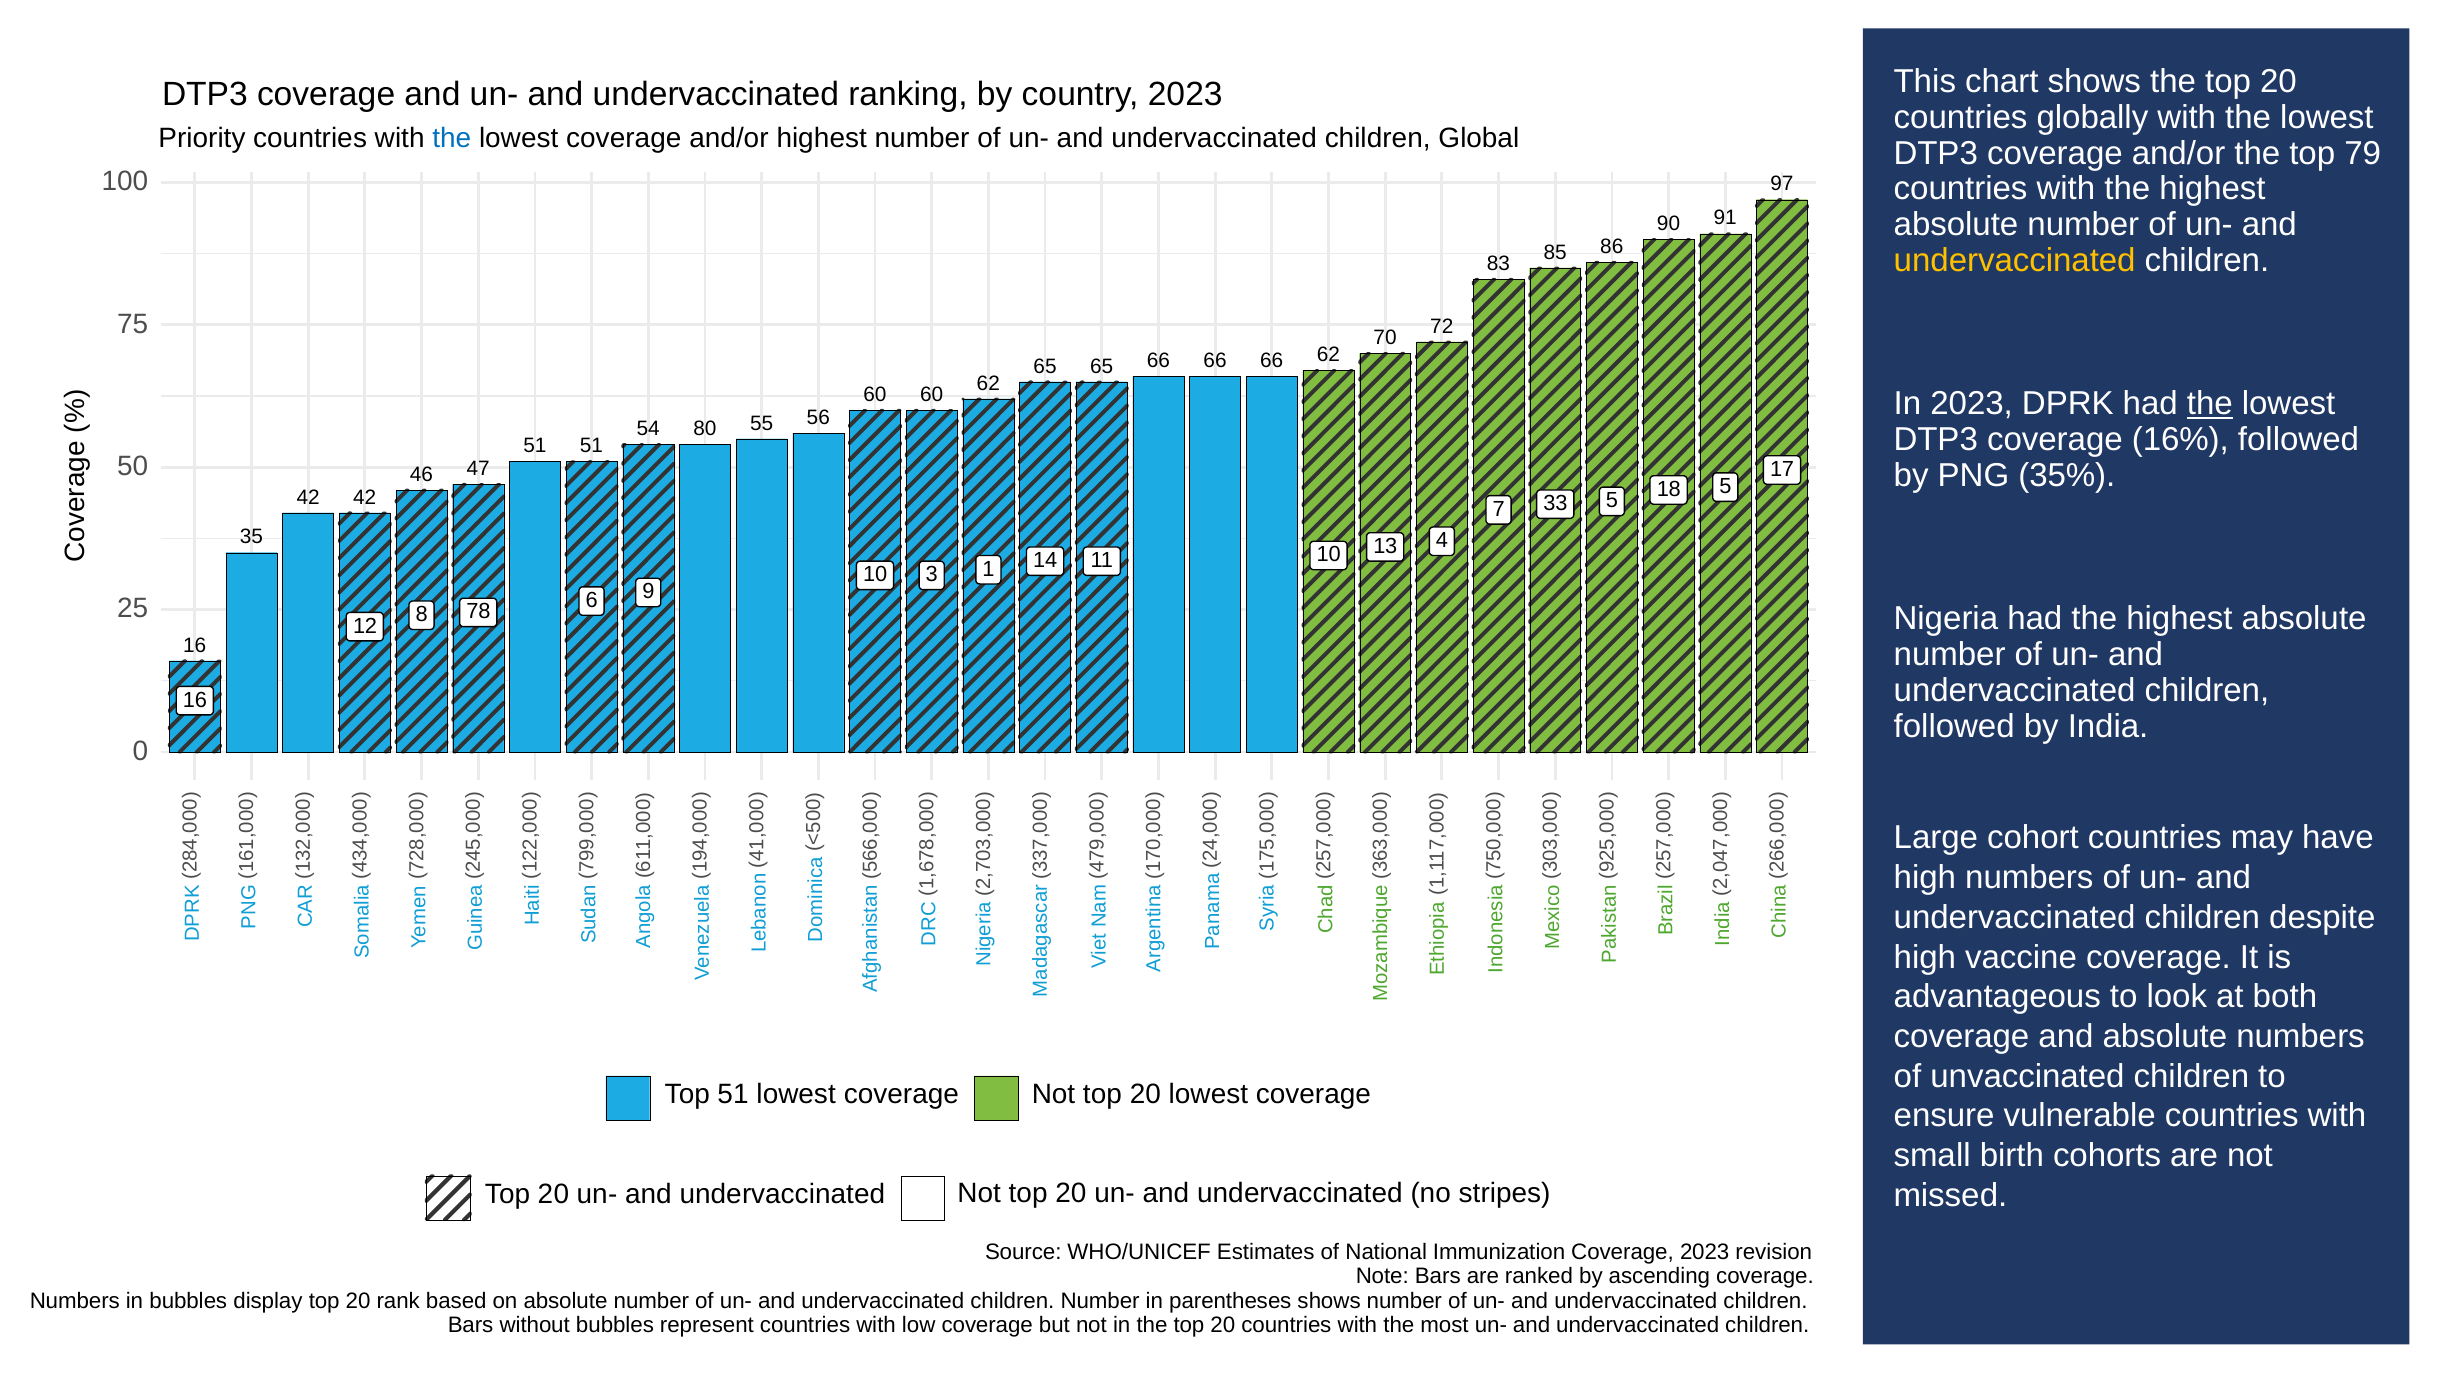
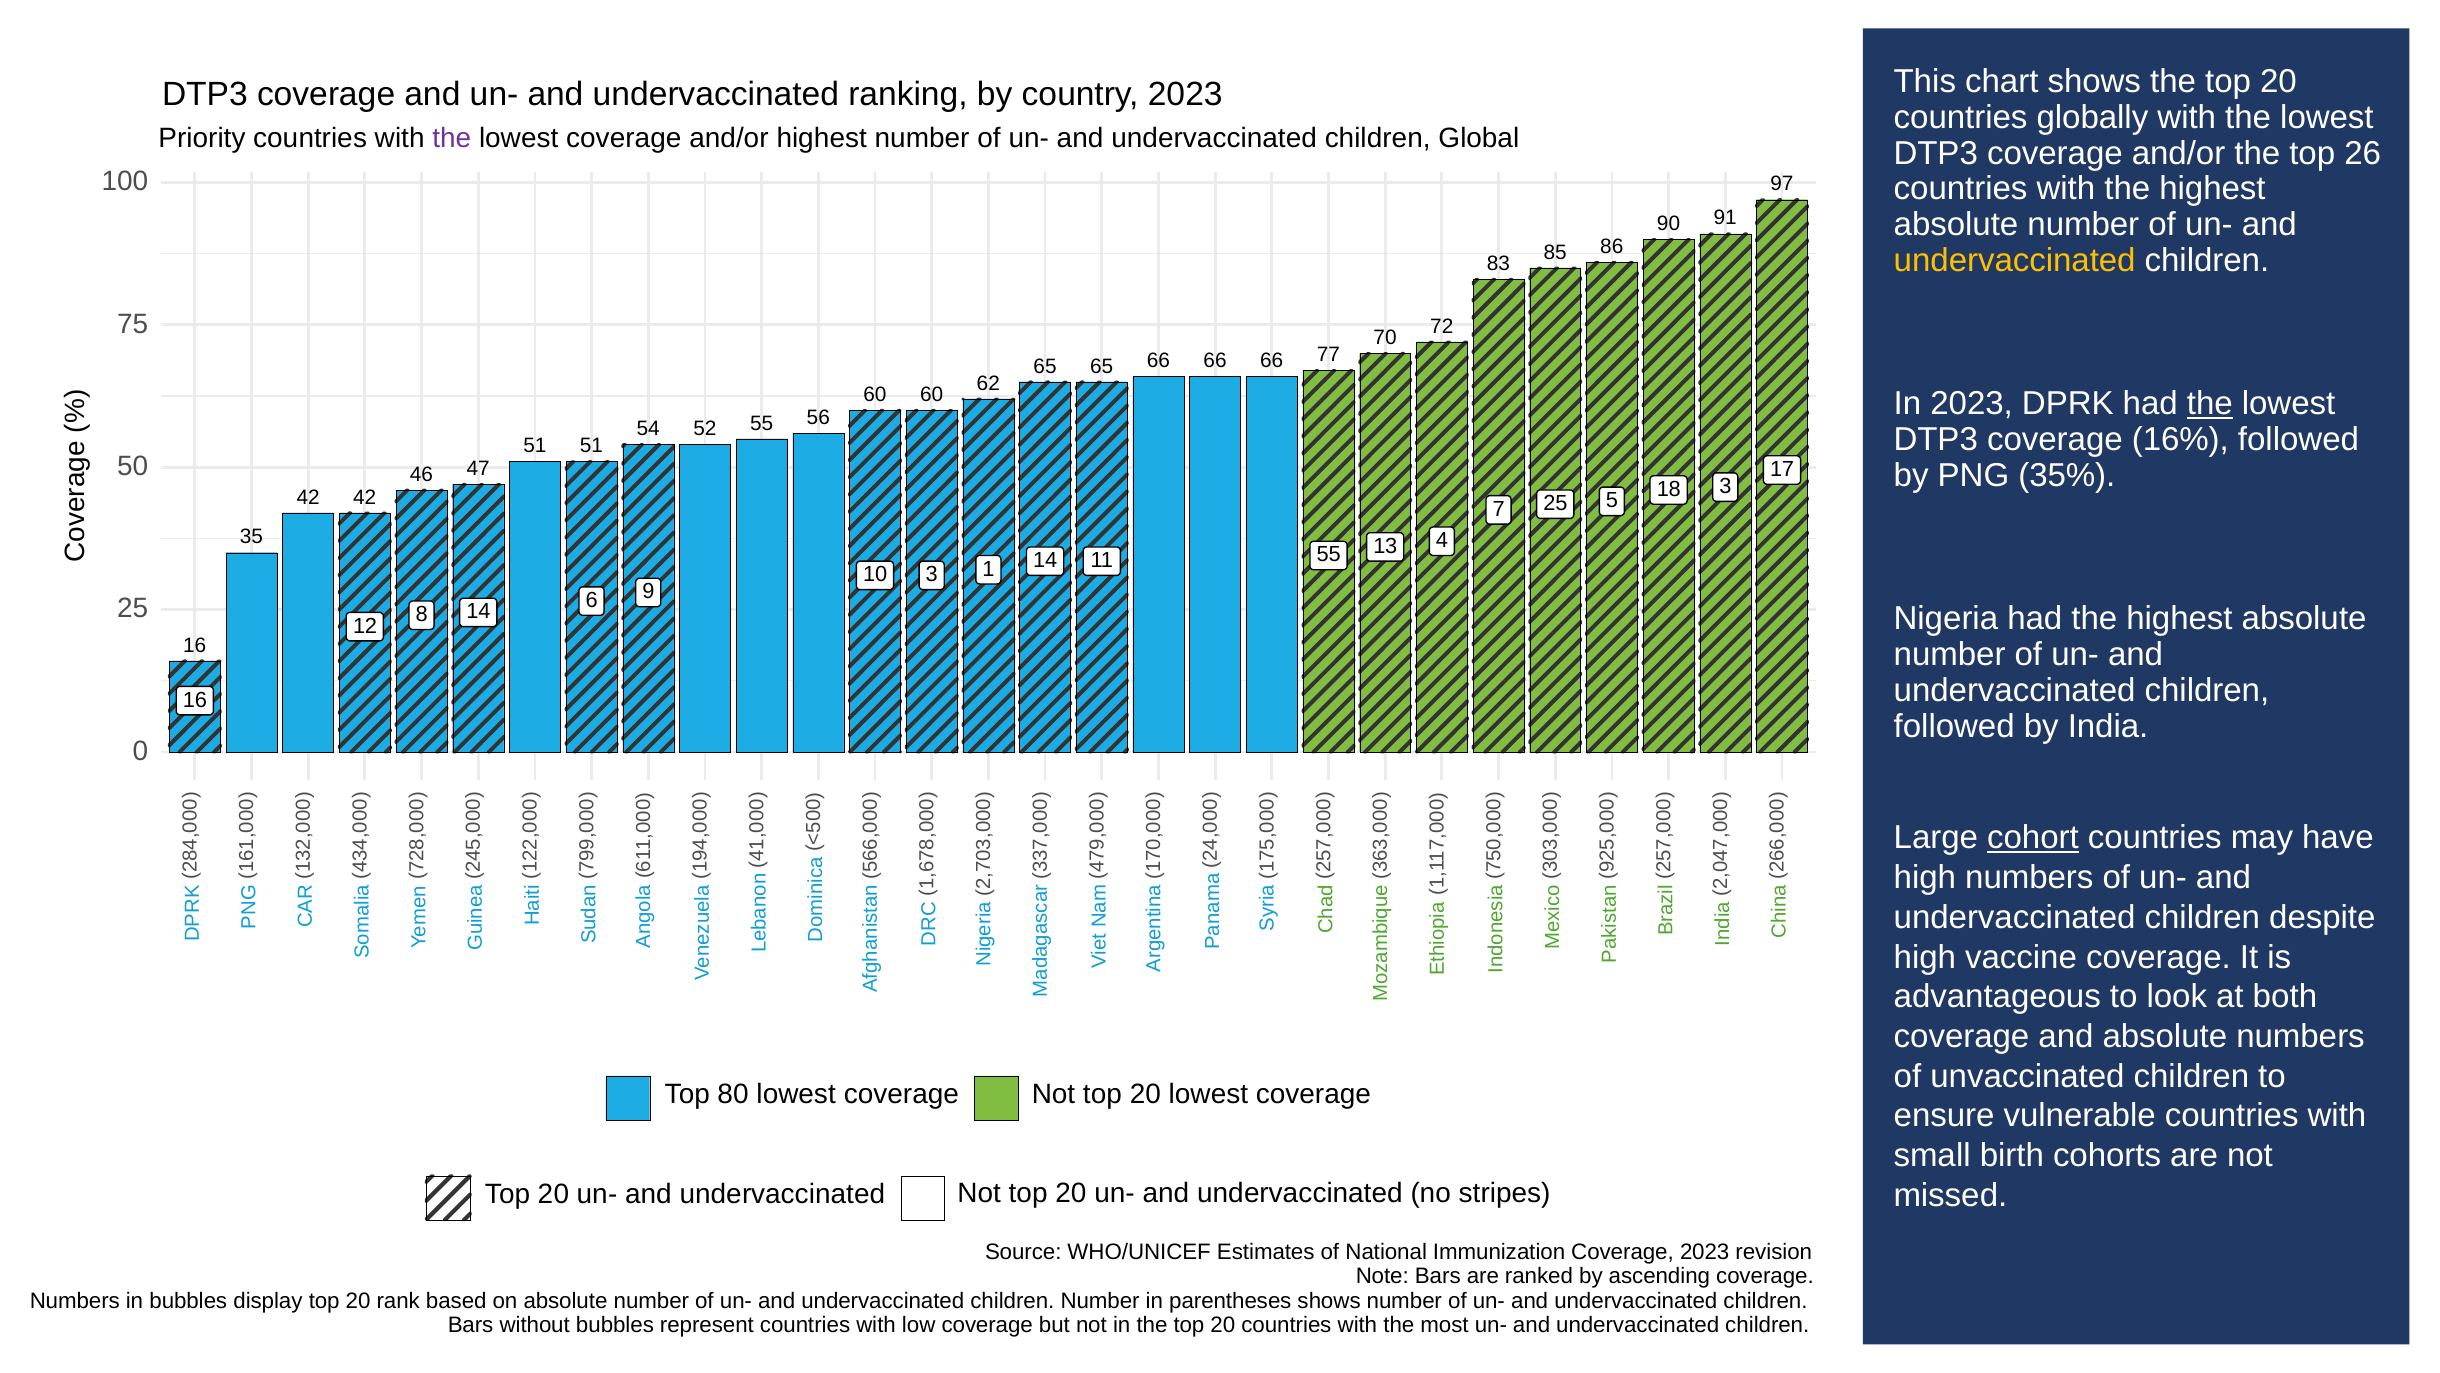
the at (452, 138) colour: blue -> purple
79: 79 -> 26
66 62: 62 -> 77
80: 80 -> 52
18 5: 5 -> 3
7 33: 33 -> 25
14 10: 10 -> 55
8 78: 78 -> 14
cohort underline: none -> present
Top 51: 51 -> 80
